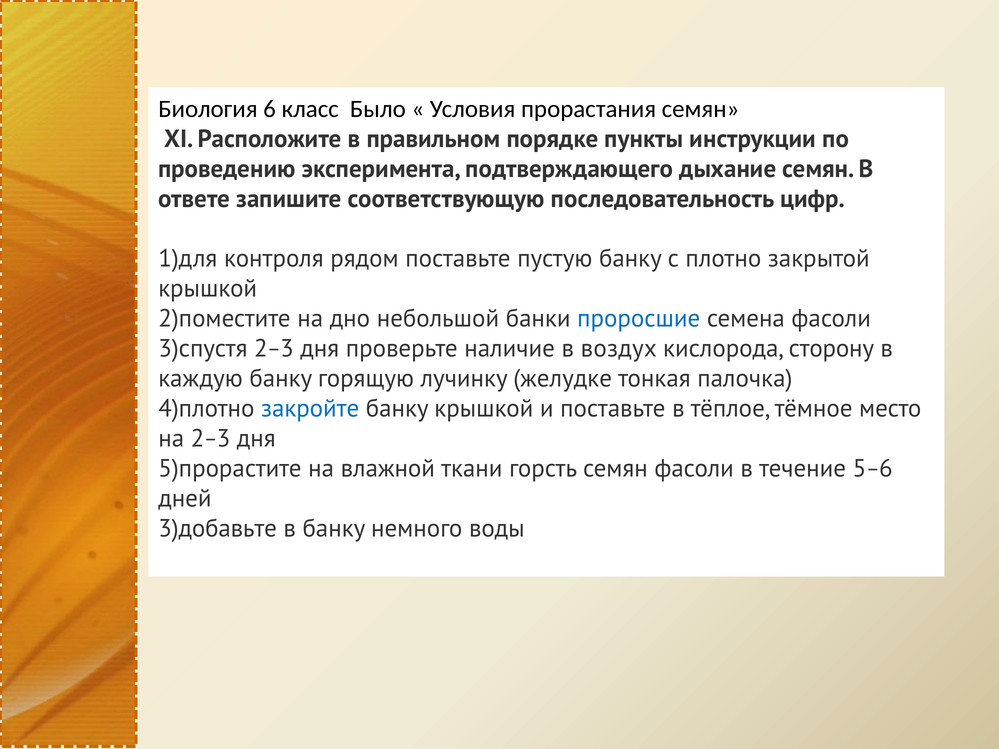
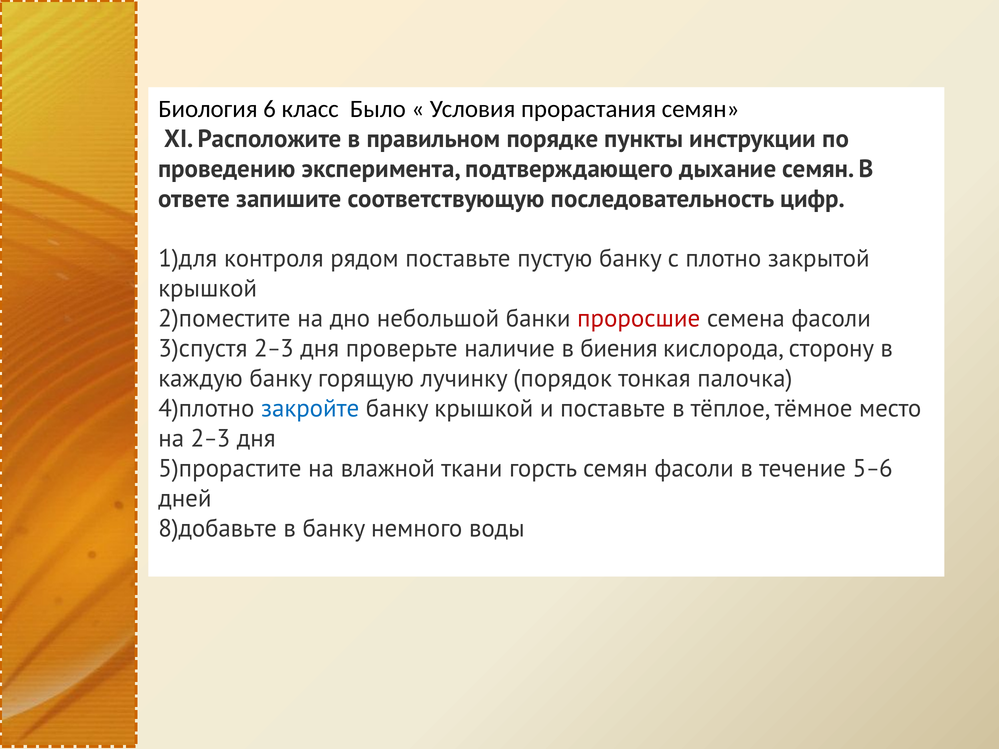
проросшие colour: blue -> red
воздух: воздух -> биения
желудке: желудке -> порядок
3)добавьте: 3)добавьте -> 8)добавьте
